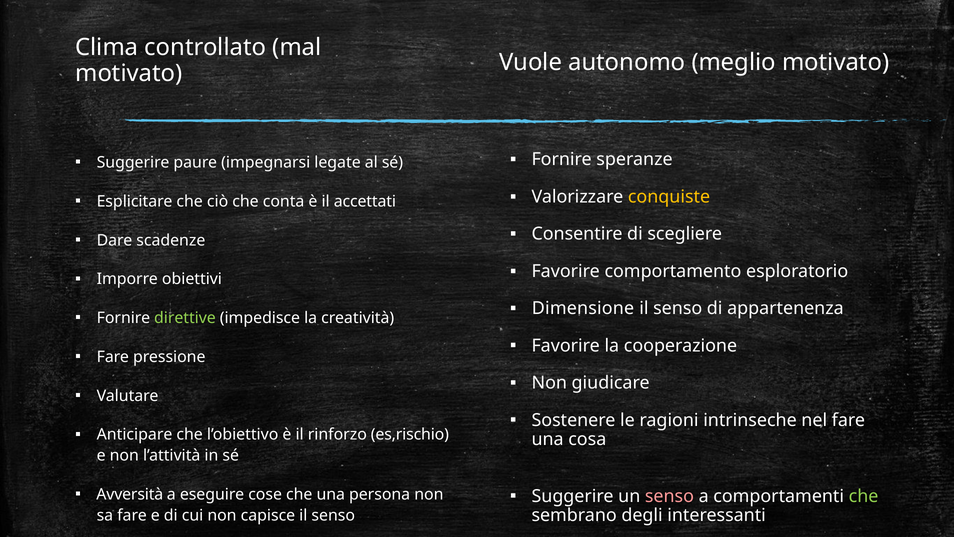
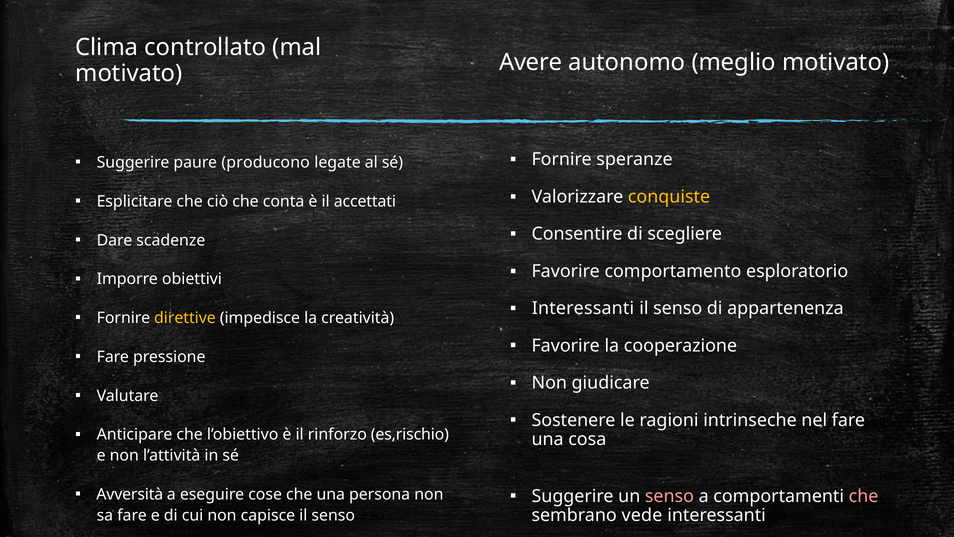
Vuole: Vuole -> Avere
impegnarsi: impegnarsi -> producono
Dimensione at (583, 308): Dimensione -> Interessanti
direttive colour: light green -> yellow
che at (864, 496) colour: light green -> pink
degli: degli -> vede
